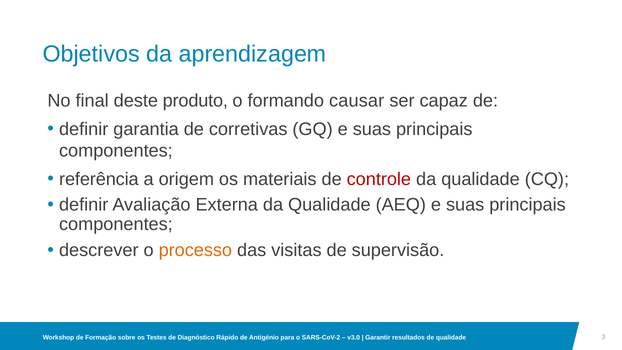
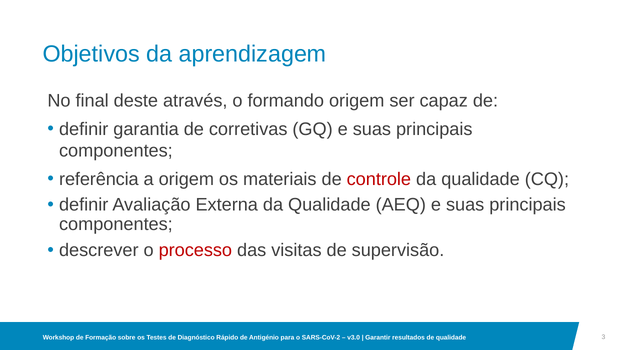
produto: produto -> através
formando causar: causar -> origem
processo colour: orange -> red
